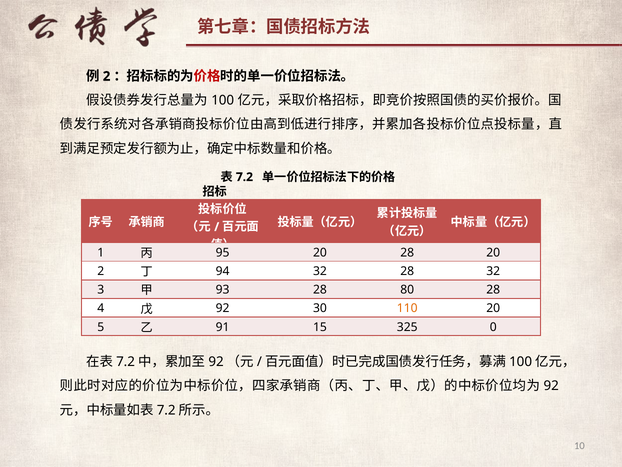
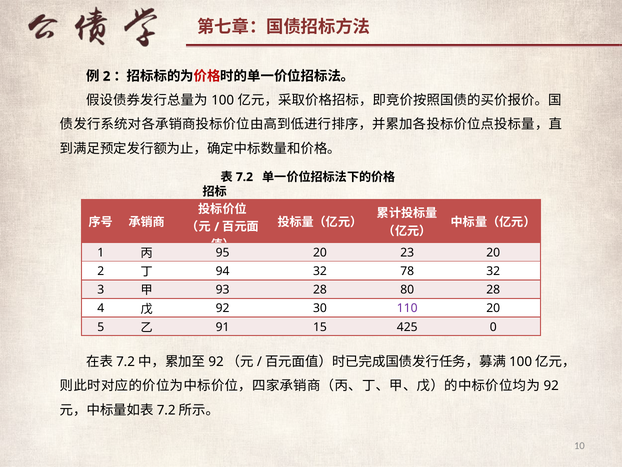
20 28: 28 -> 23
32 28: 28 -> 78
110 colour: orange -> purple
325: 325 -> 425
